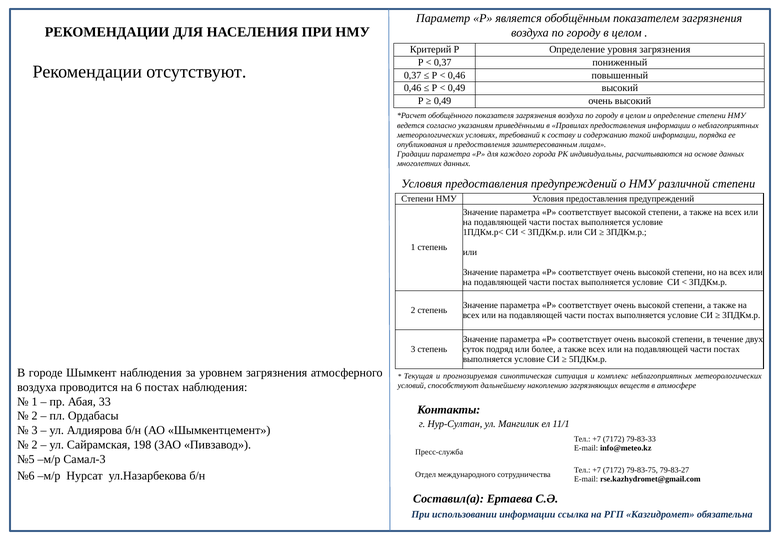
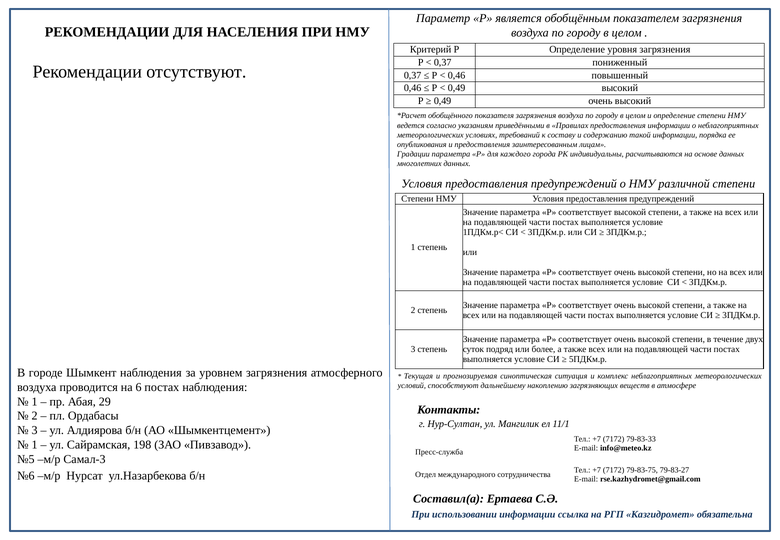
33: 33 -> 29
2 at (35, 445): 2 -> 1
